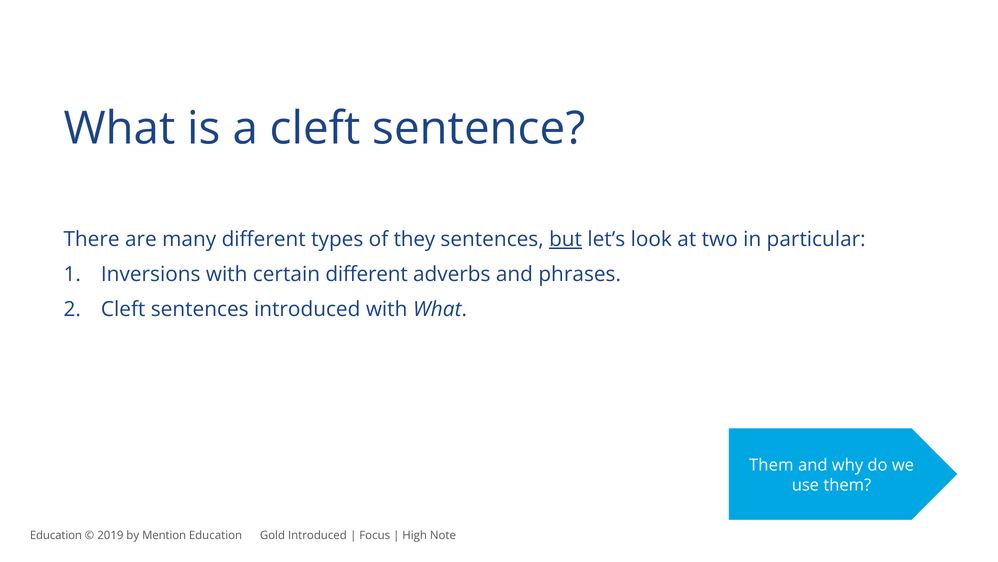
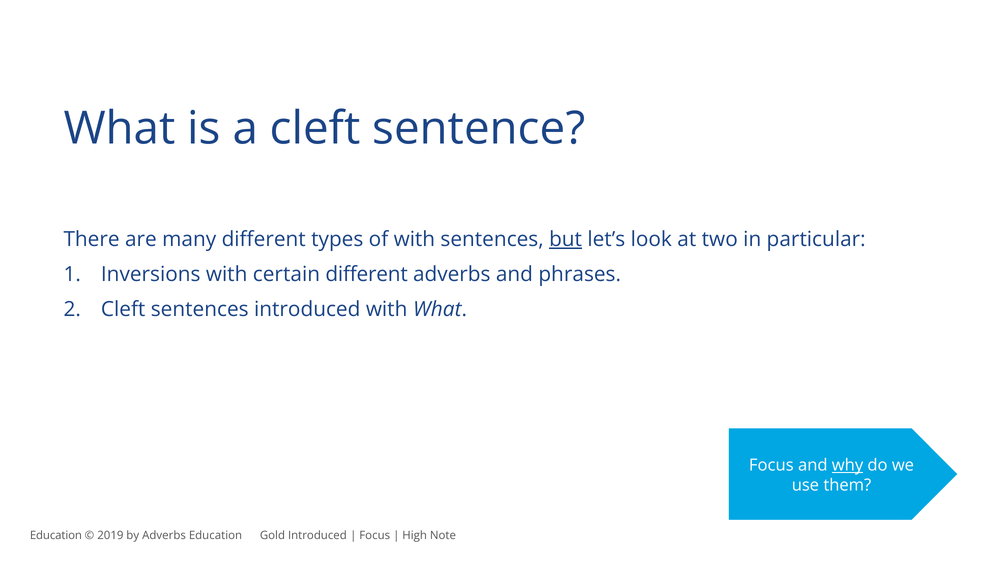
of they: they -> with
Them at (771, 465): Them -> Focus
why underline: none -> present
by Mention: Mention -> Adverbs
